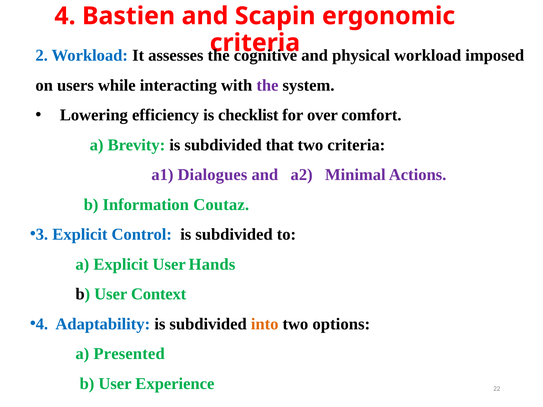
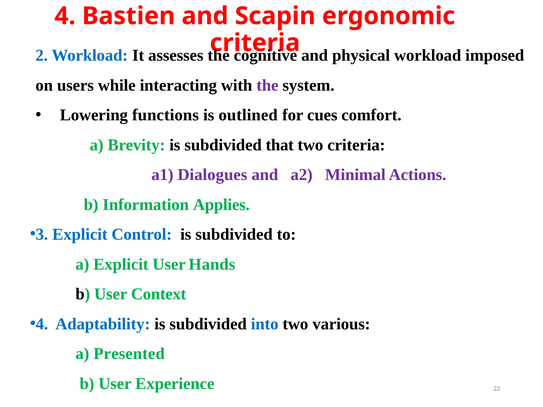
efficiency: efficiency -> functions
checklist: checklist -> outlined
over: over -> cues
Coutaz: Coutaz -> Applies
into colour: orange -> blue
options: options -> various
